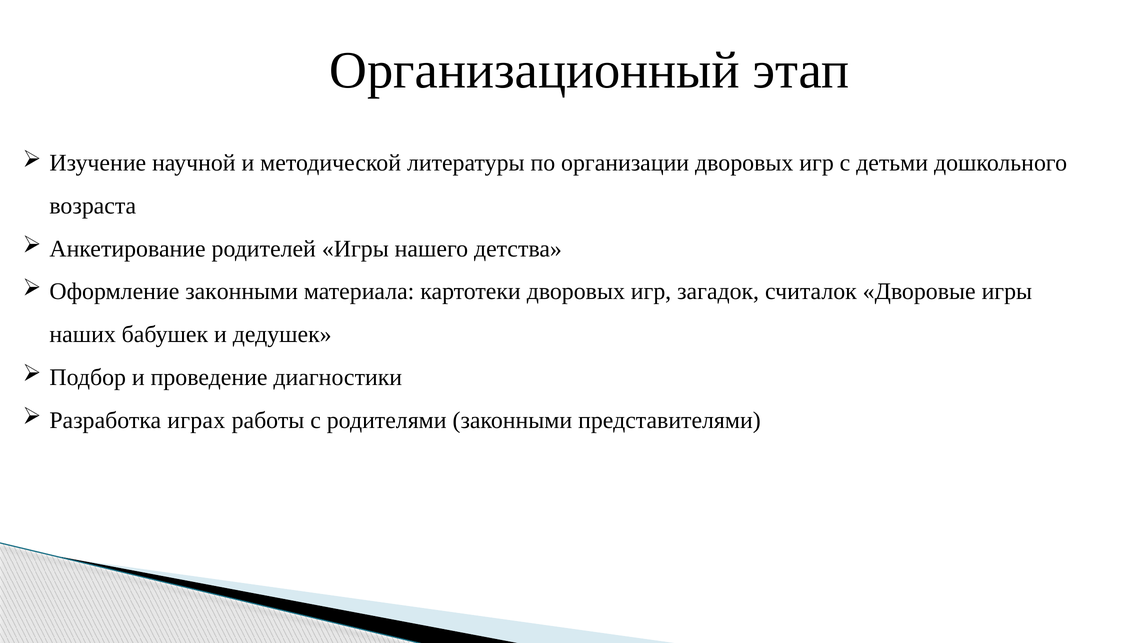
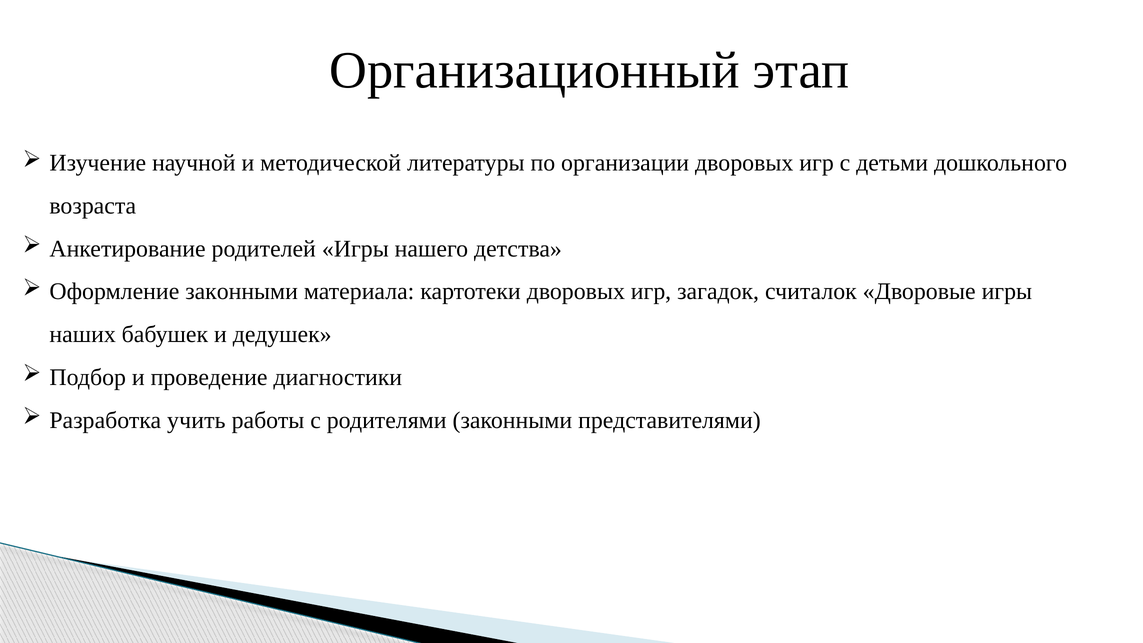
играх: играх -> учить
